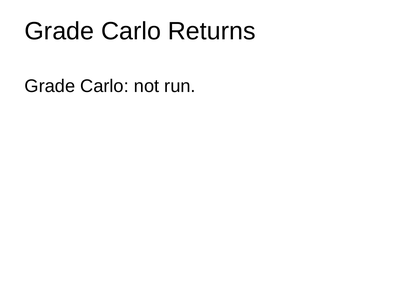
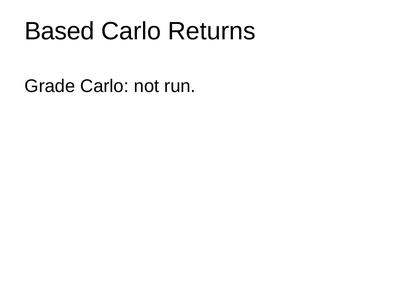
Grade at (59, 31): Grade -> Based
